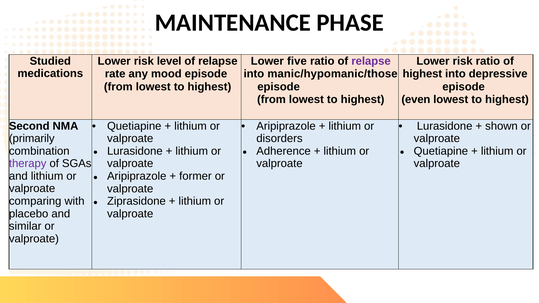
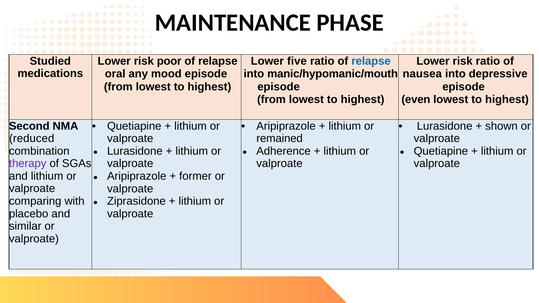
level: level -> poor
relapse at (371, 61) colour: purple -> blue
rate: rate -> oral
manic/hypomanic/those: manic/hypomanic/those -> manic/hypomanic/mouth
highest at (422, 74): highest -> nausea
primarily: primarily -> reduced
disorders: disorders -> remained
